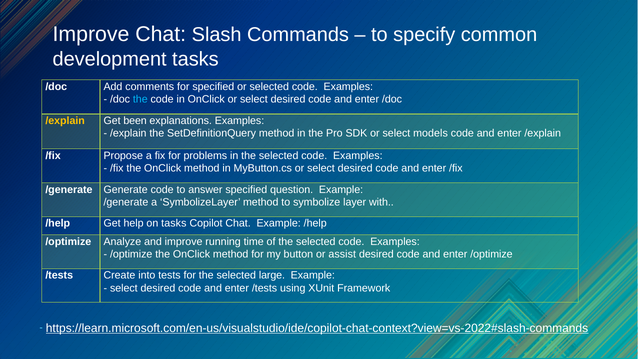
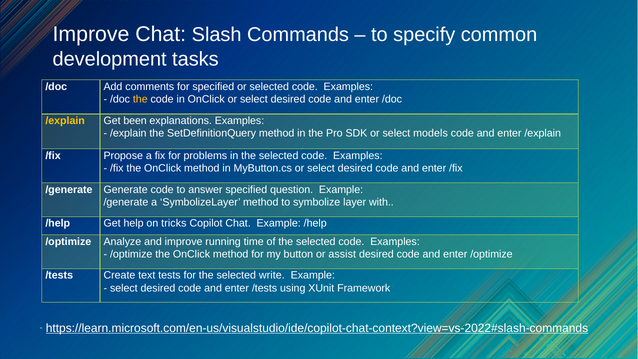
the at (140, 99) colour: light blue -> yellow
on tasks: tasks -> tricks
into: into -> text
large: large -> write
